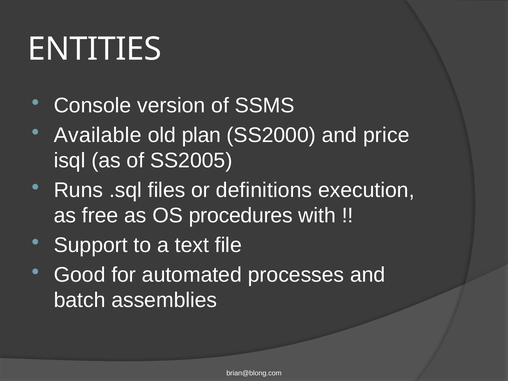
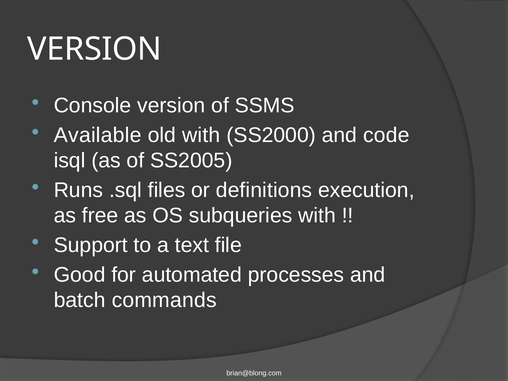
ENTITIES at (95, 49): ENTITIES -> VERSION
old plan: plan -> with
price: price -> code
procedures: procedures -> subqueries
assemblies: assemblies -> commands
